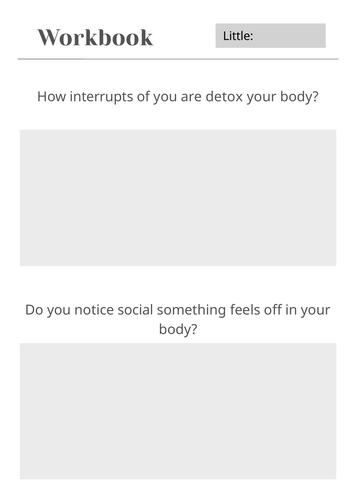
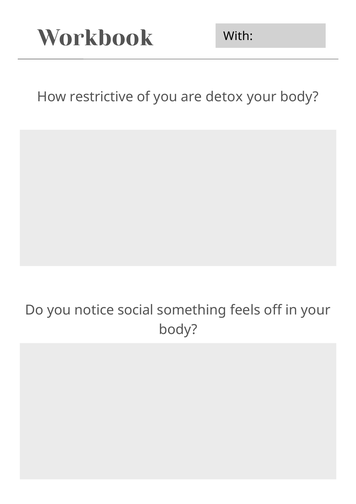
Little: Little -> With
interrupts: interrupts -> restrictive
